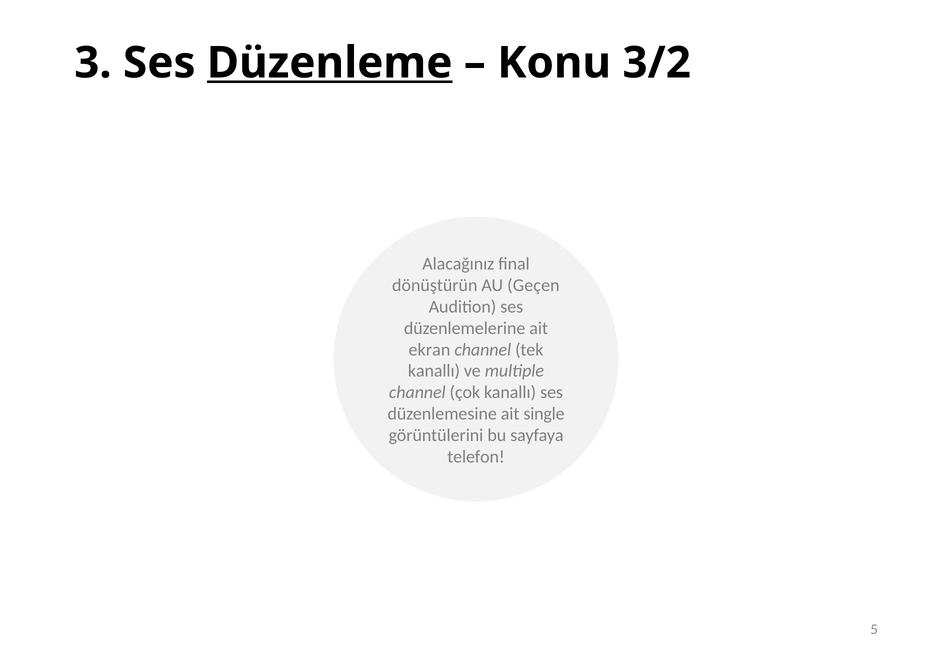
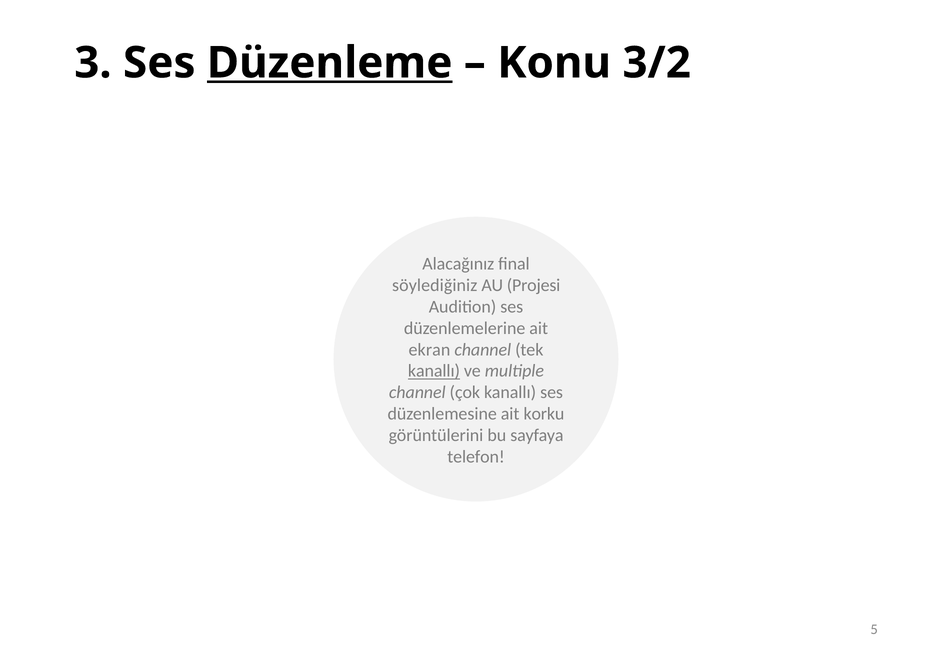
dönüştürün: dönüştürün -> söylediğiniz
Geçen: Geçen -> Projesi
kanallı at (434, 371) underline: none -> present
single: single -> korku
